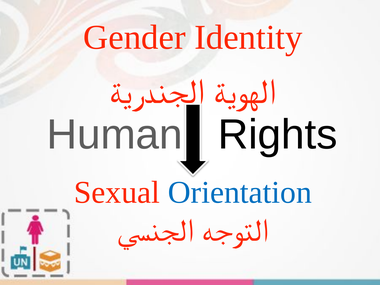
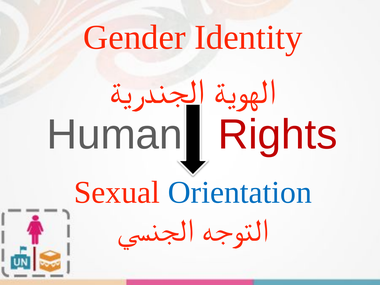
Rights colour: black -> red
